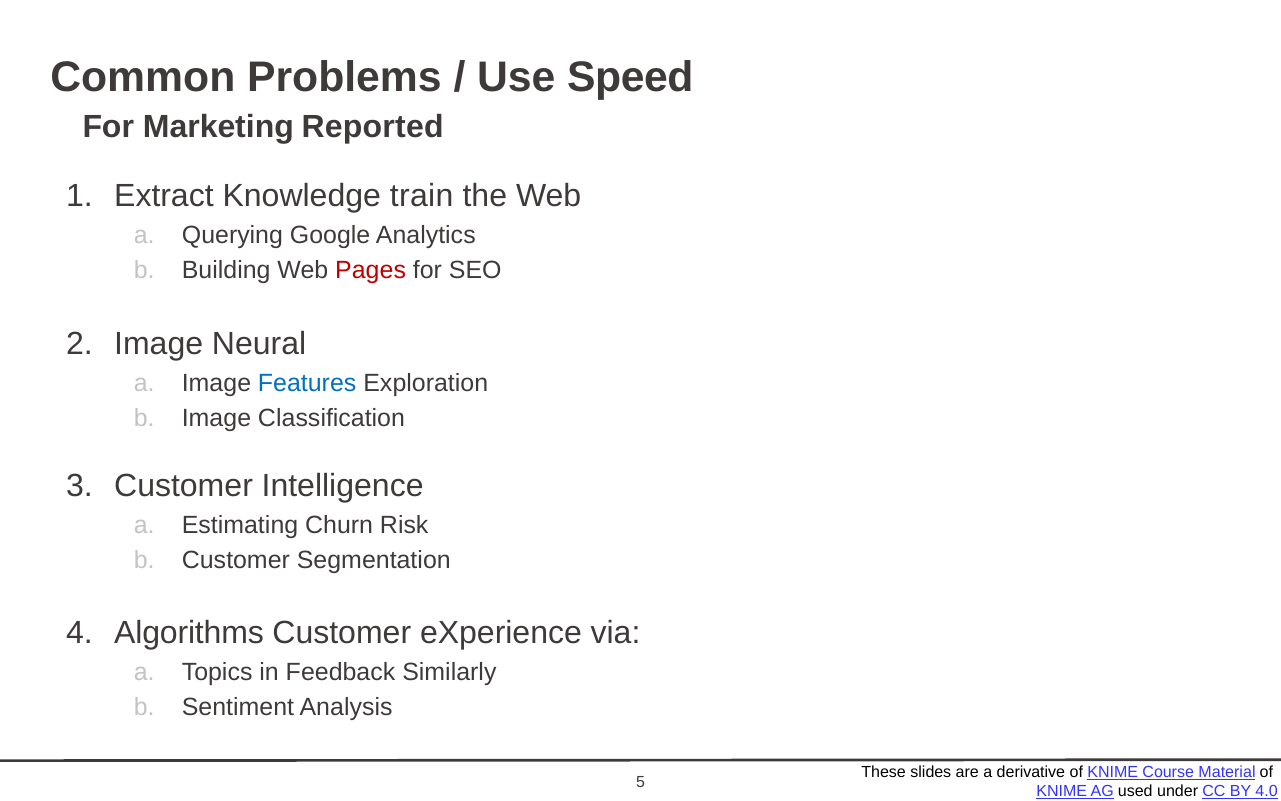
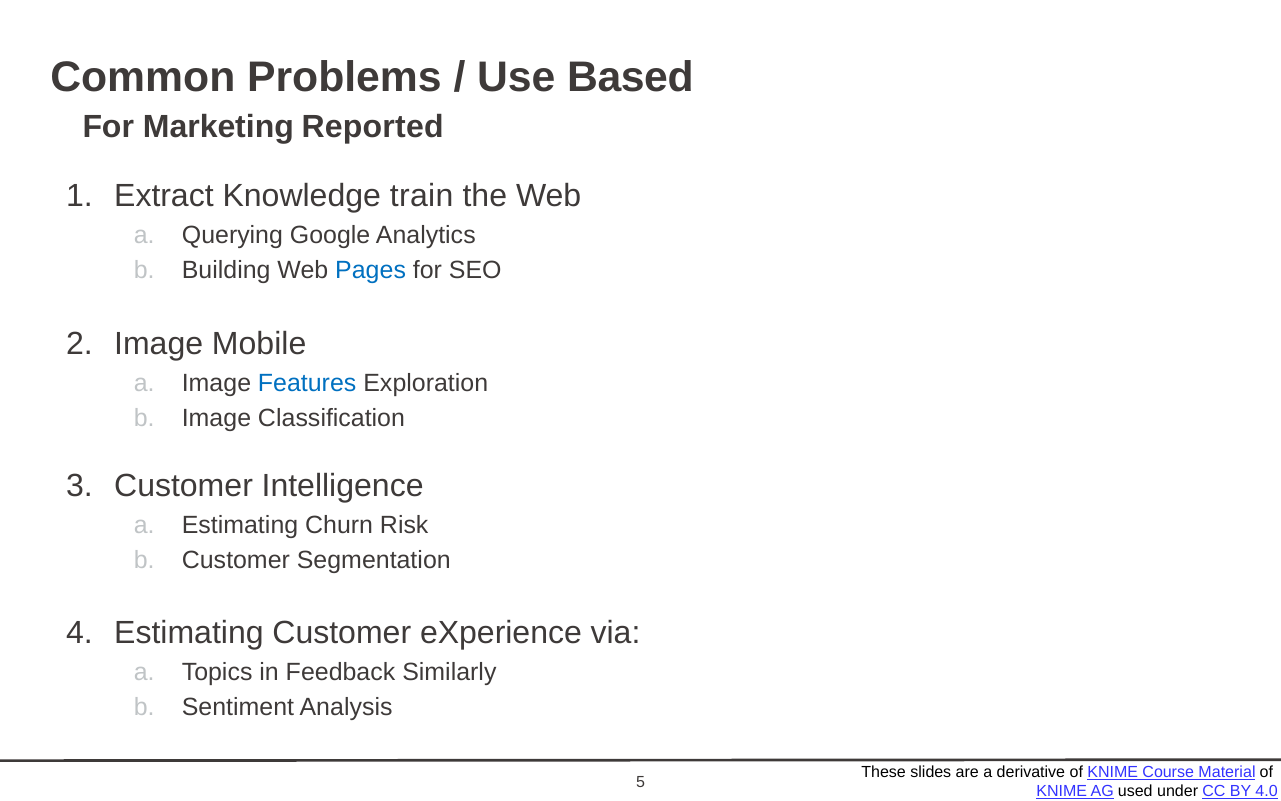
Speed: Speed -> Based
Pages colour: red -> blue
Neural: Neural -> Mobile
Algorithms at (189, 633): Algorithms -> Estimating
